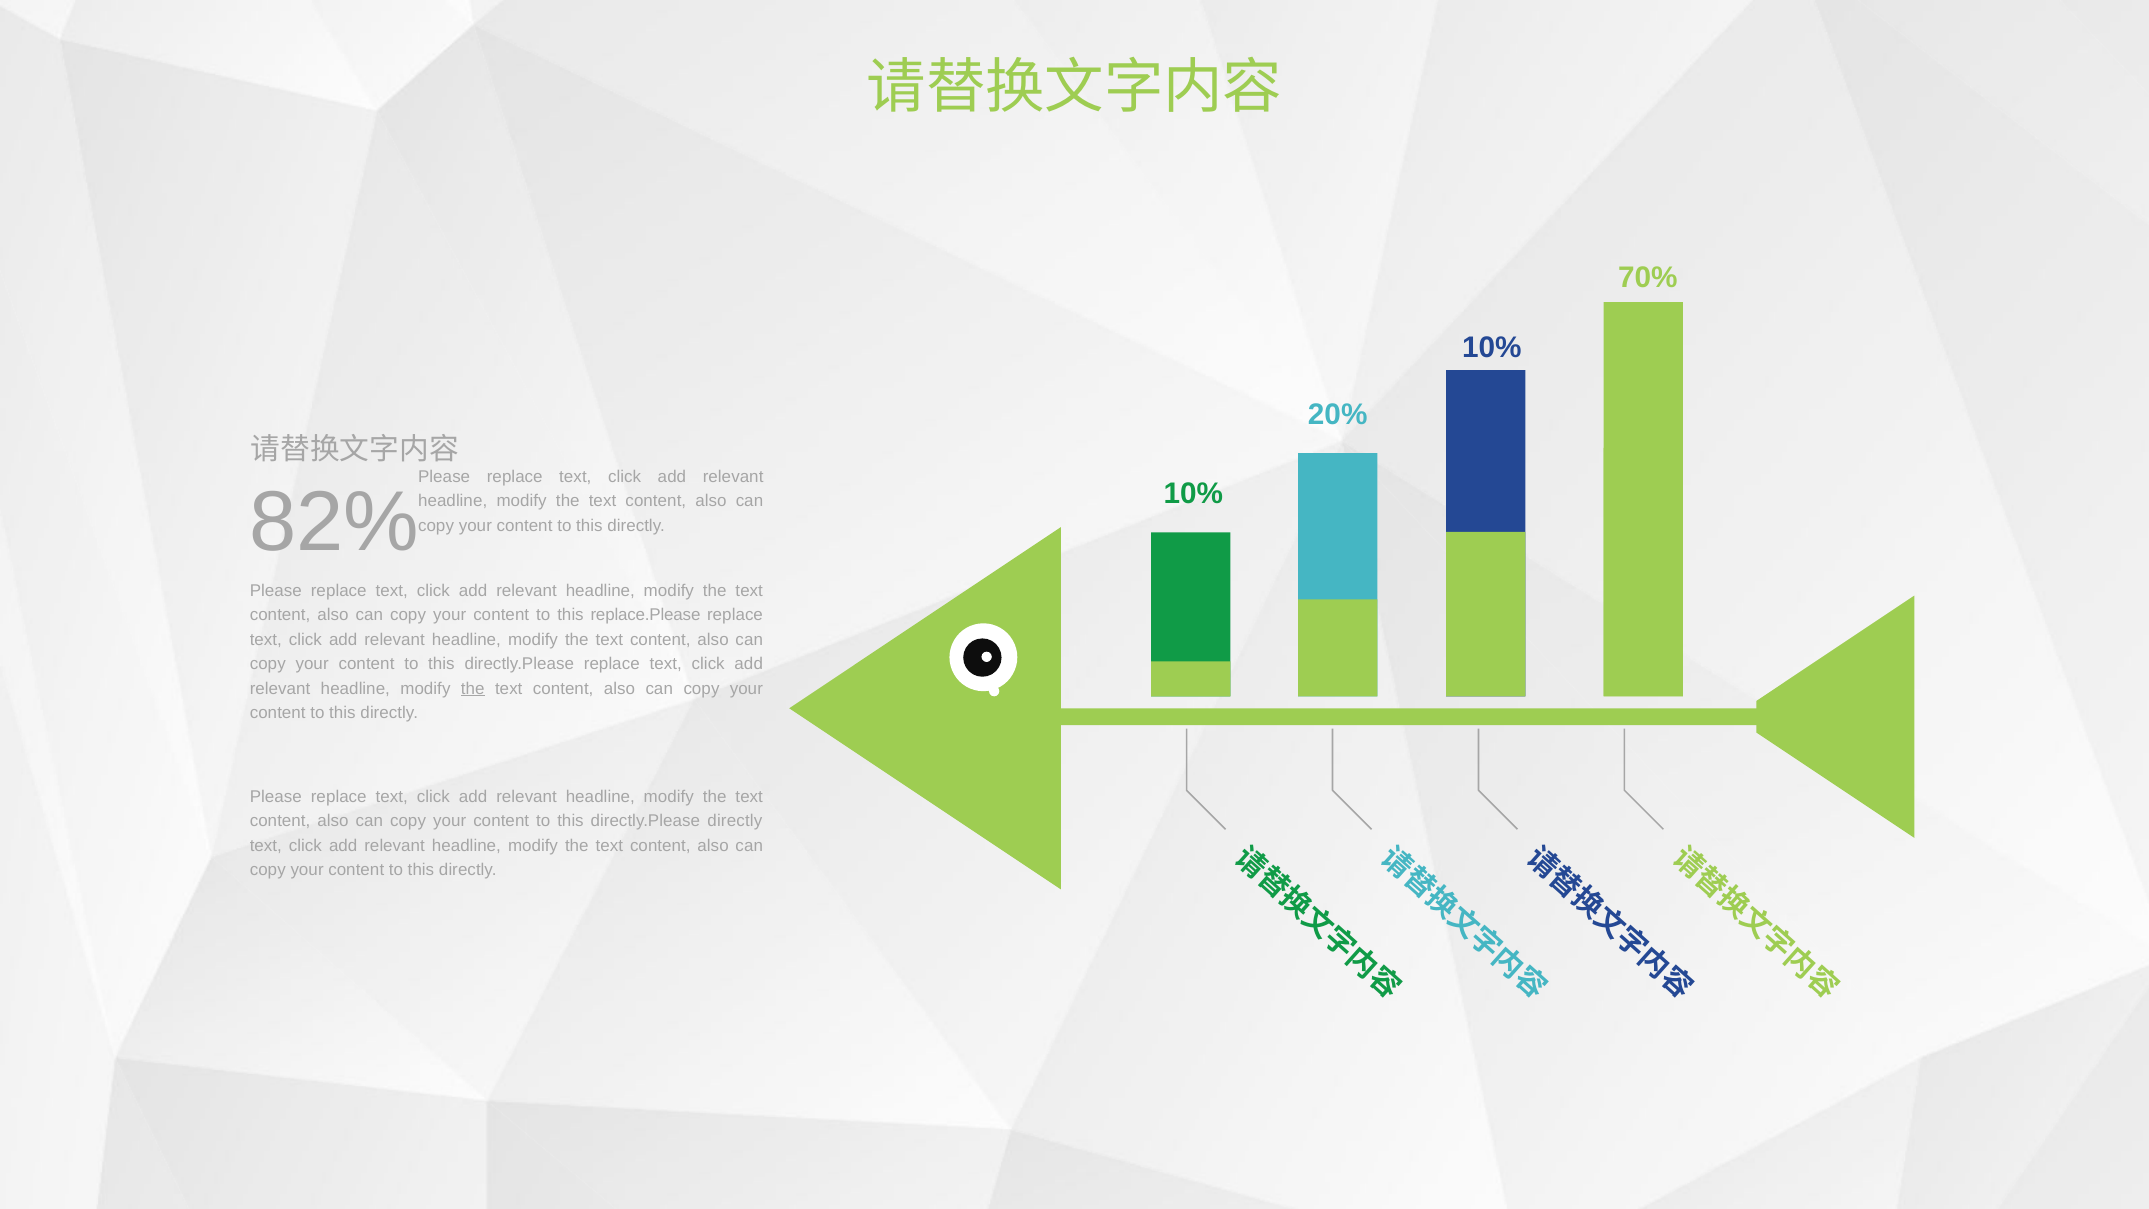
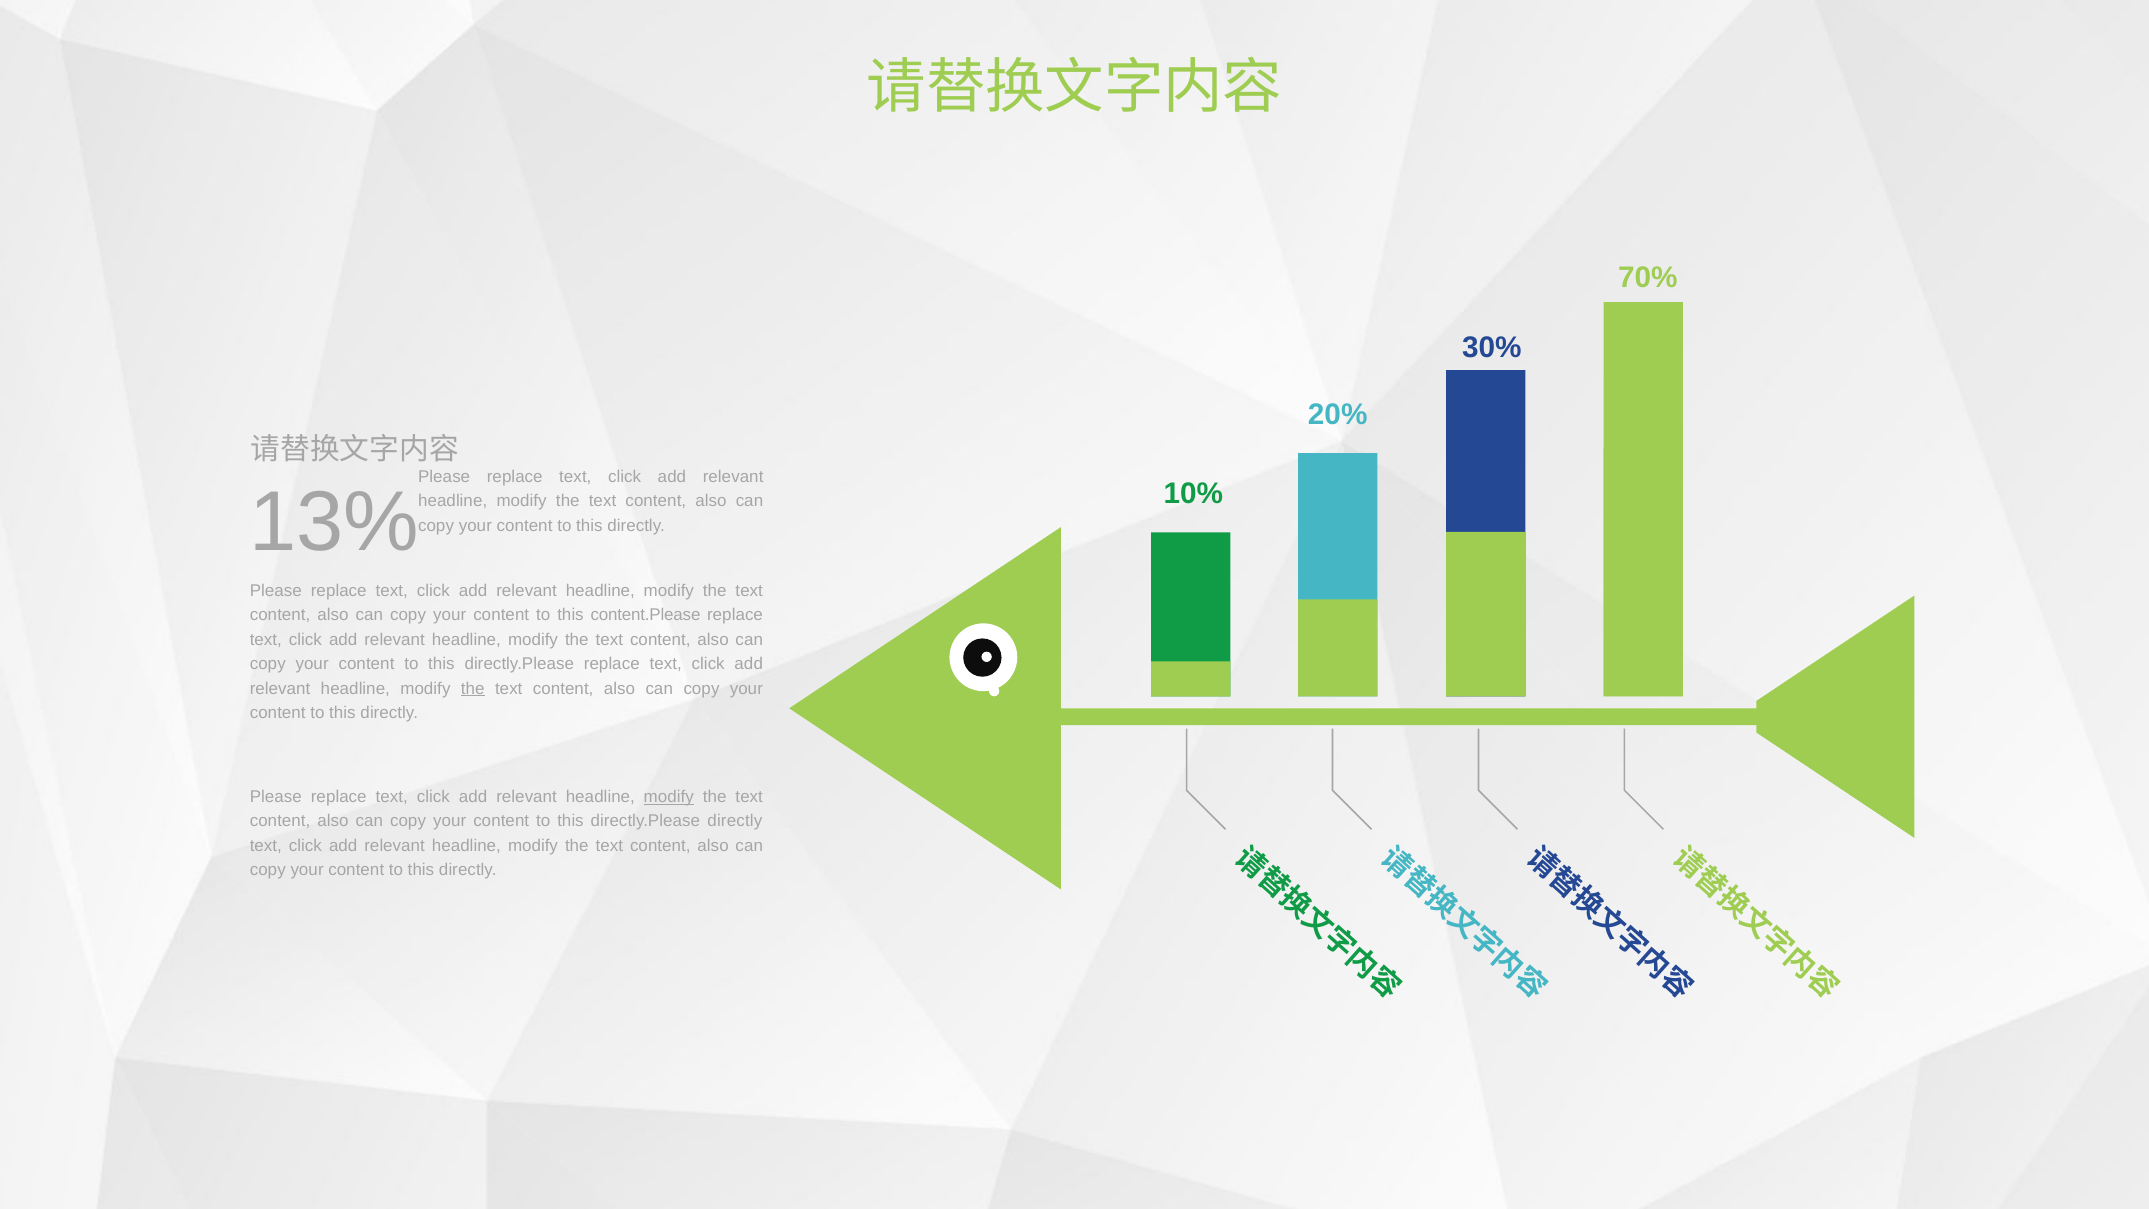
10% at (1492, 348): 10% -> 30%
82%: 82% -> 13%
replace.Please: replace.Please -> content.Please
modify at (669, 797) underline: none -> present
